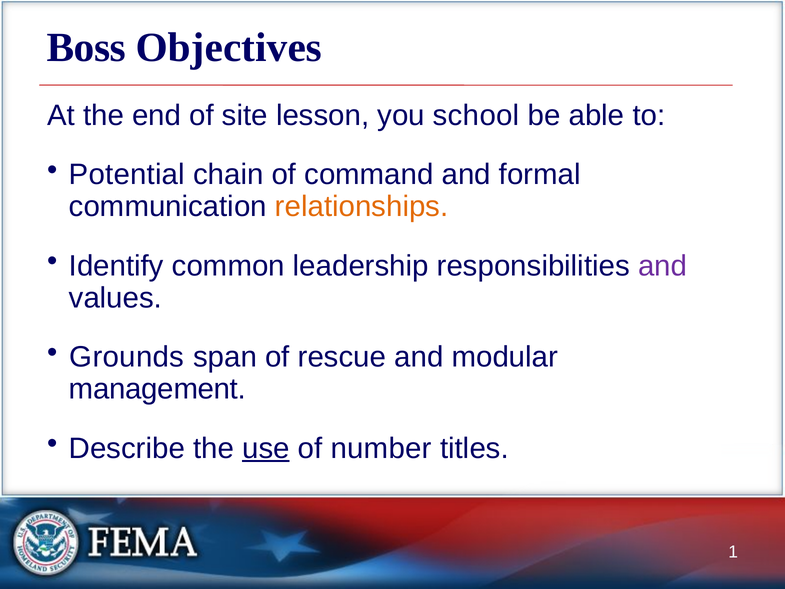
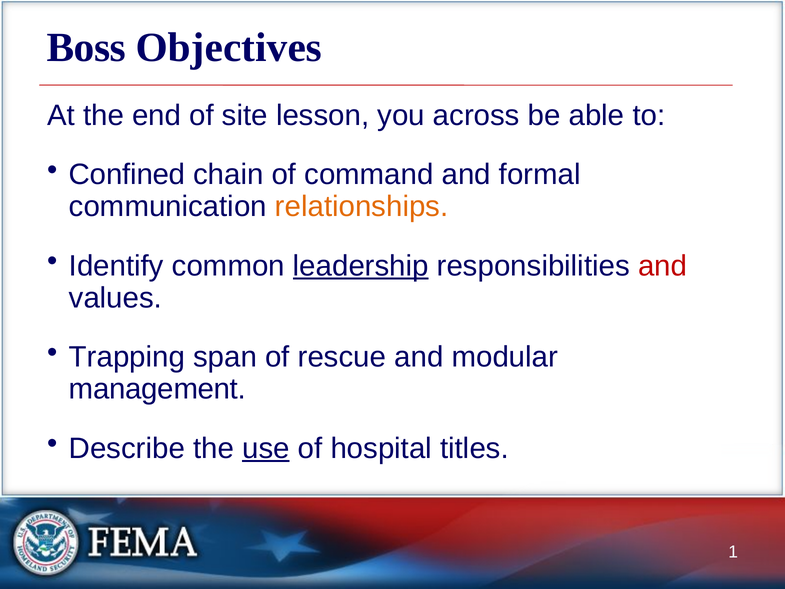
school: school -> across
Potential: Potential -> Confined
leadership underline: none -> present
and at (663, 266) colour: purple -> red
Grounds: Grounds -> Trapping
number: number -> hospital
